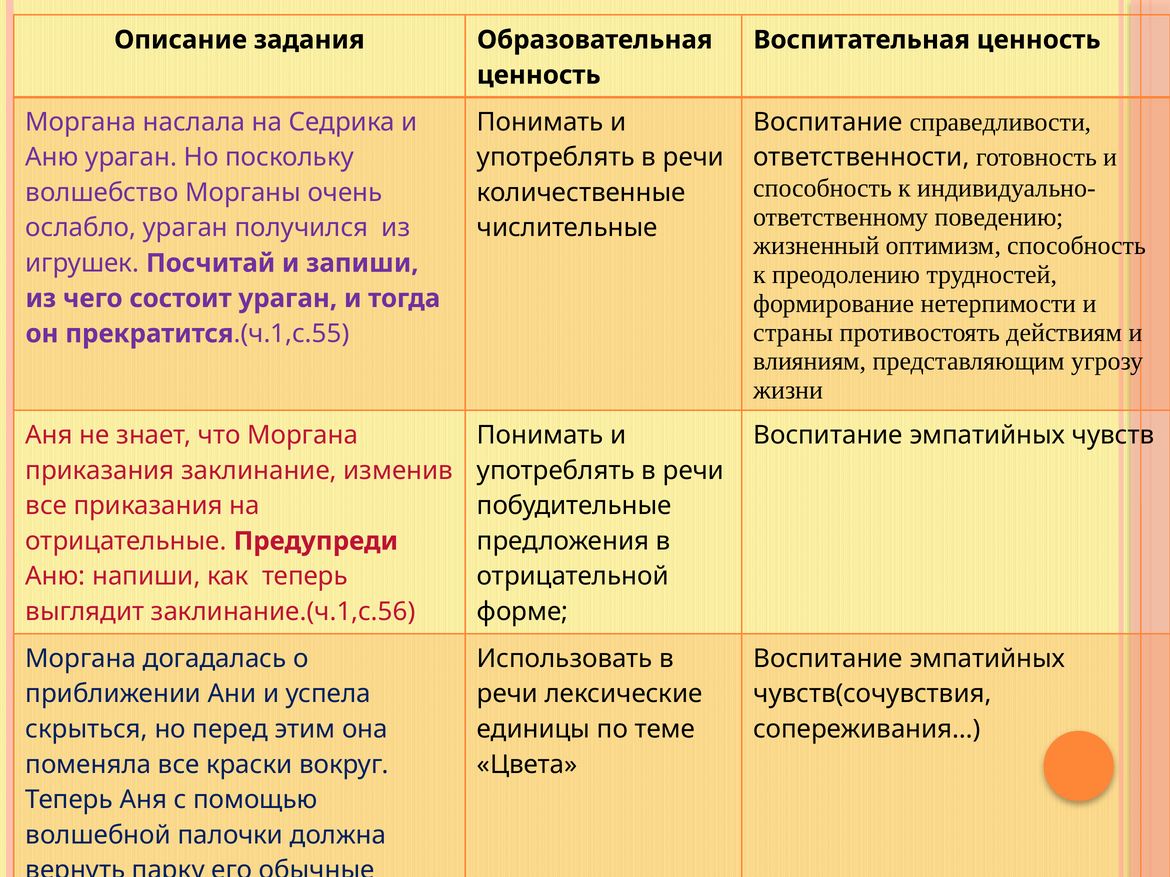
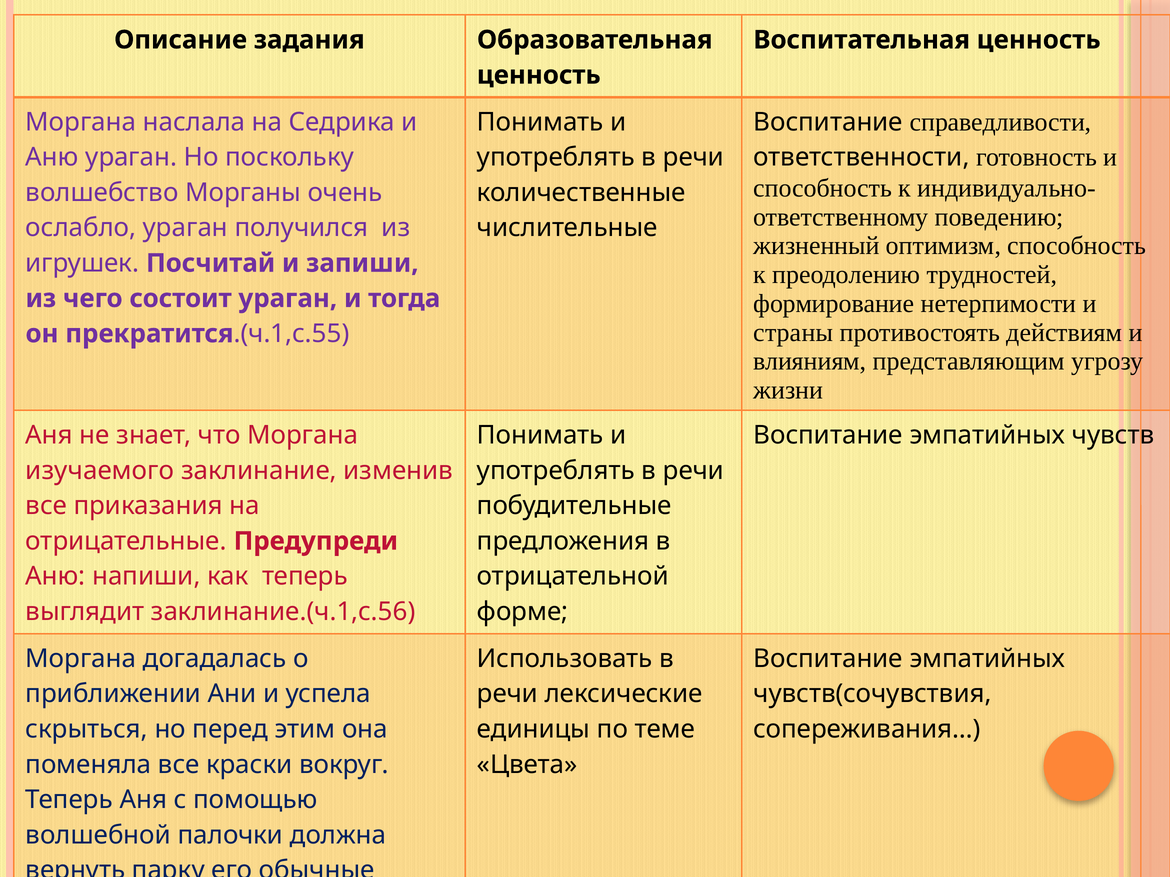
приказания at (100, 471): приказания -> изучаемого
